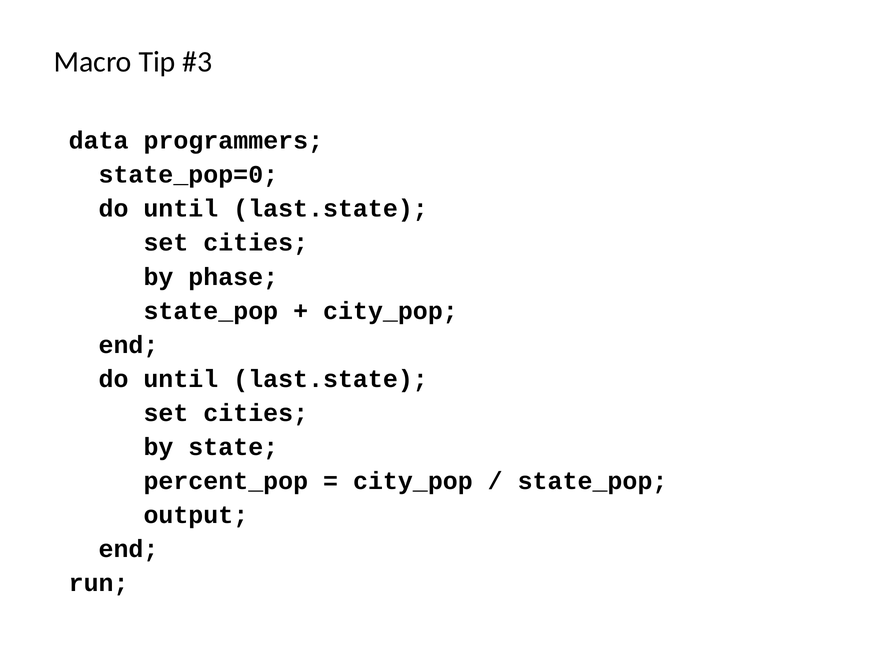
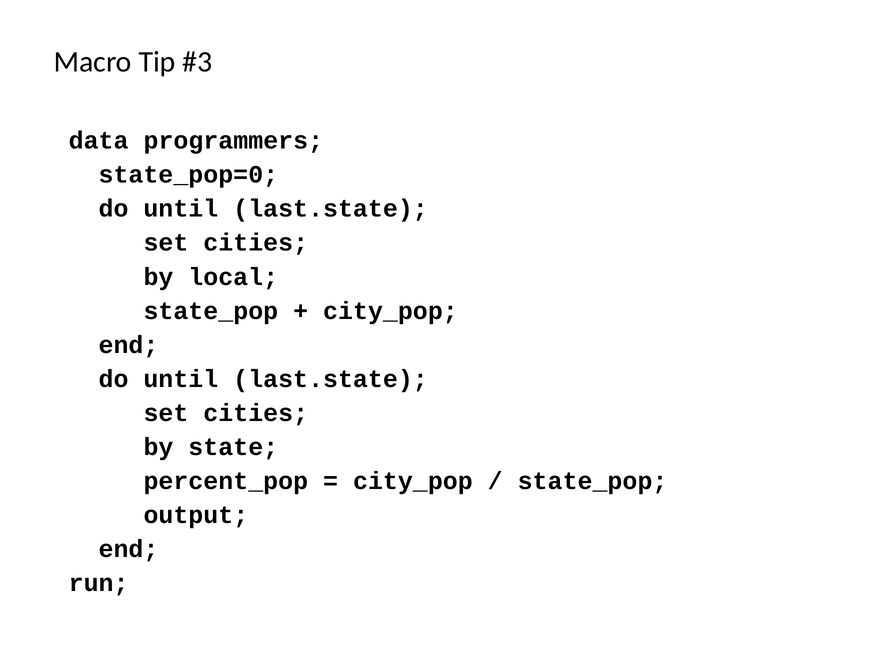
phase: phase -> local
